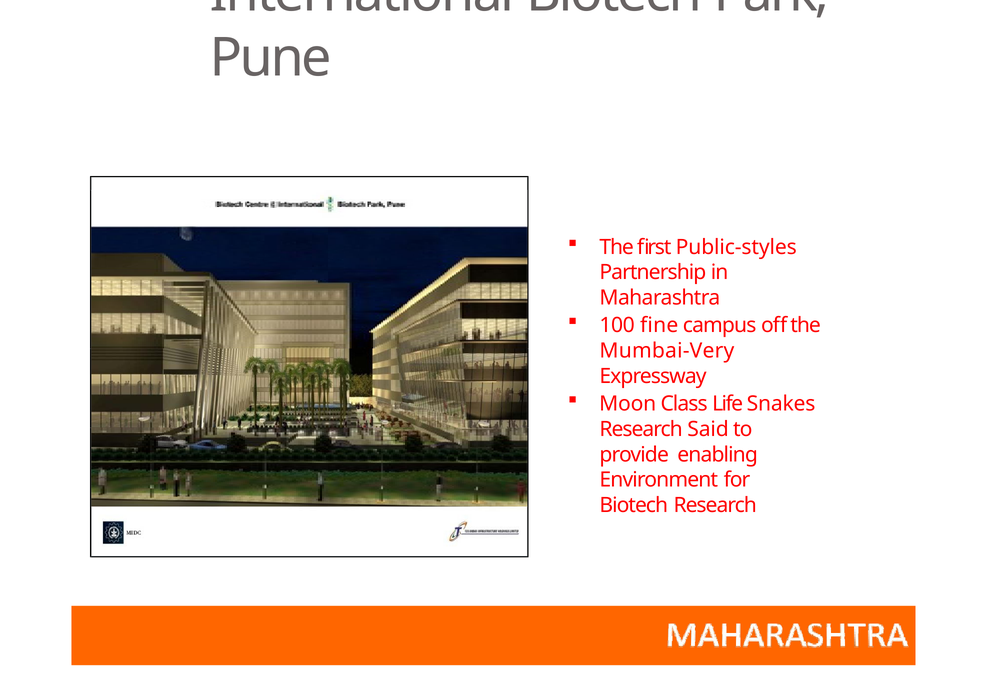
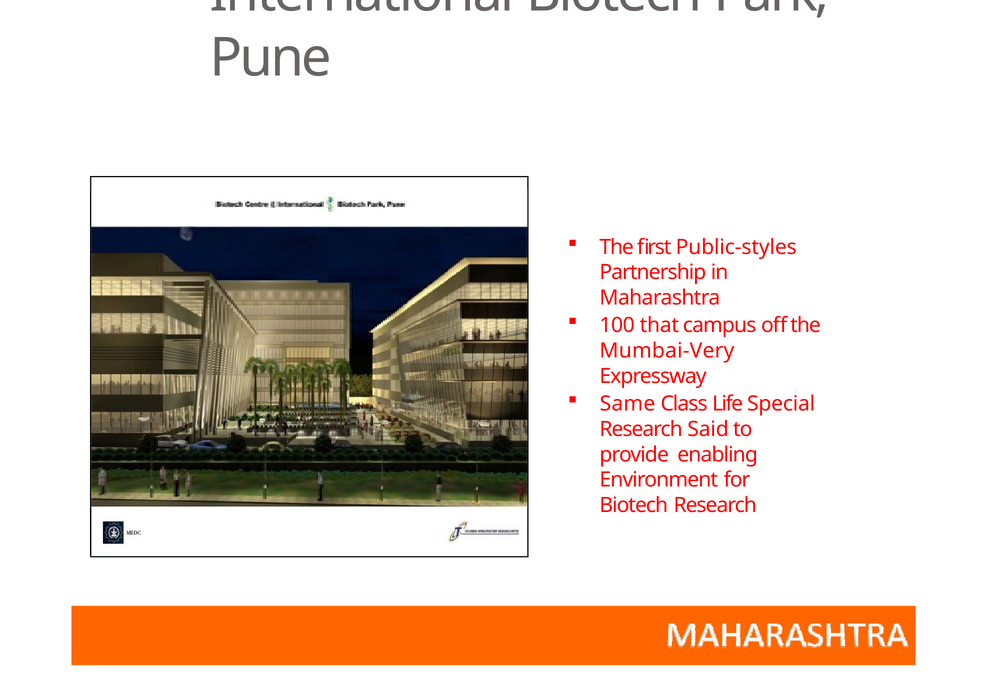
fine: fine -> that
Moon: Moon -> Same
Snakes: Snakes -> Special
